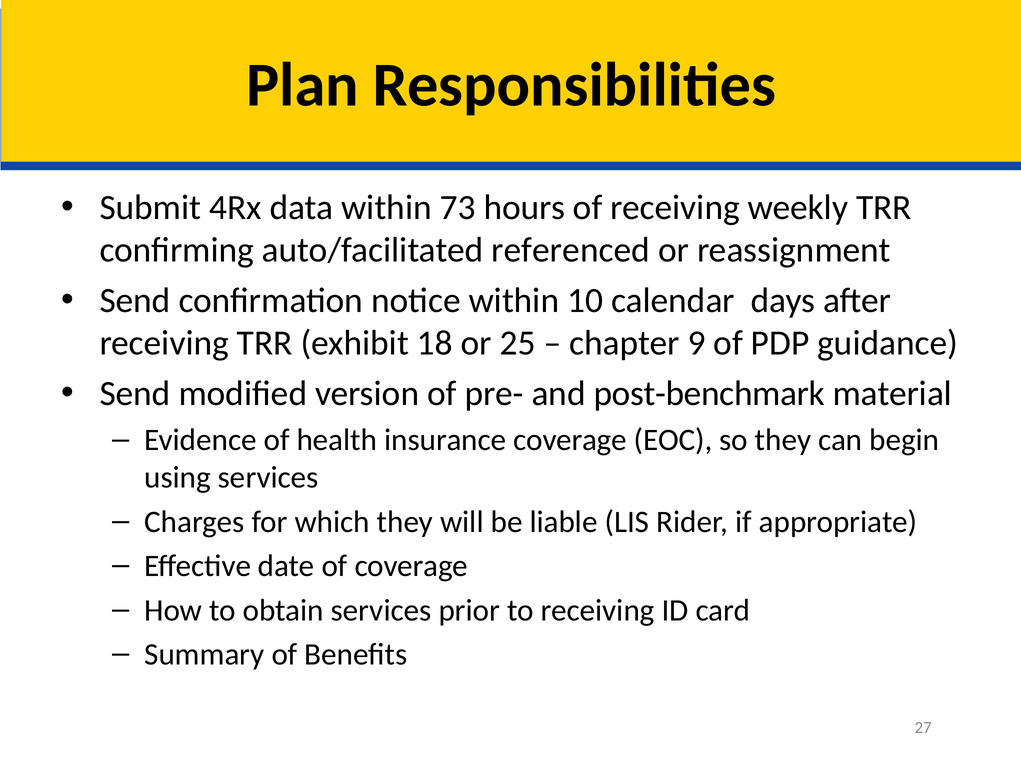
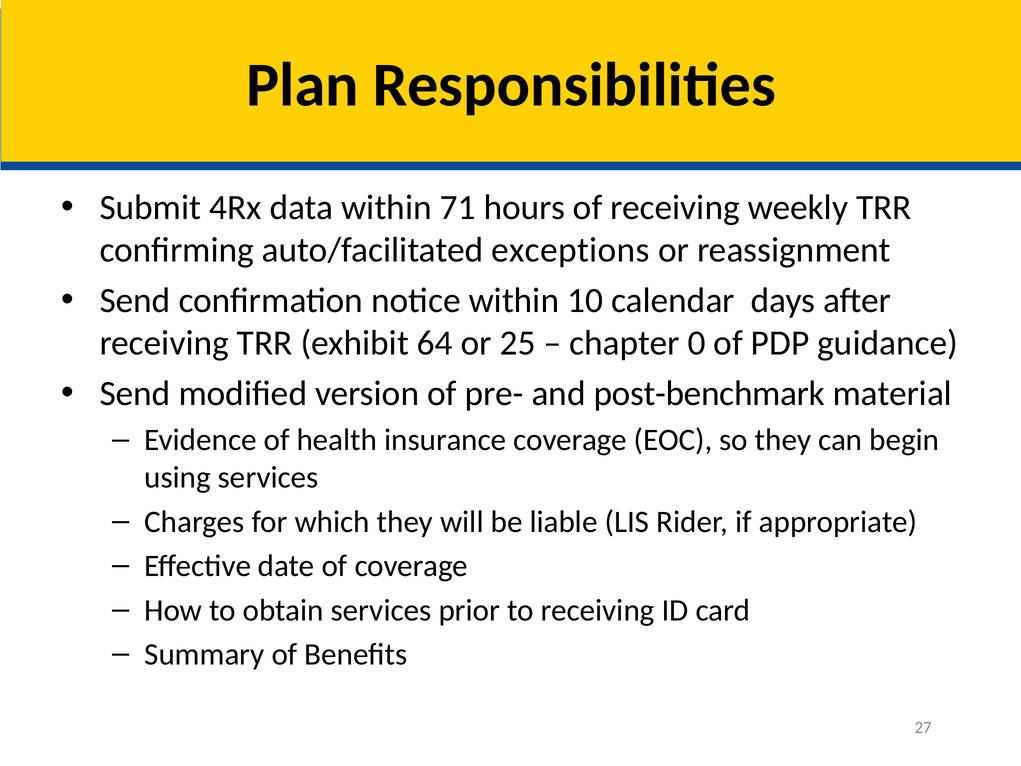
73: 73 -> 71
referenced: referenced -> exceptions
18: 18 -> 64
9: 9 -> 0
